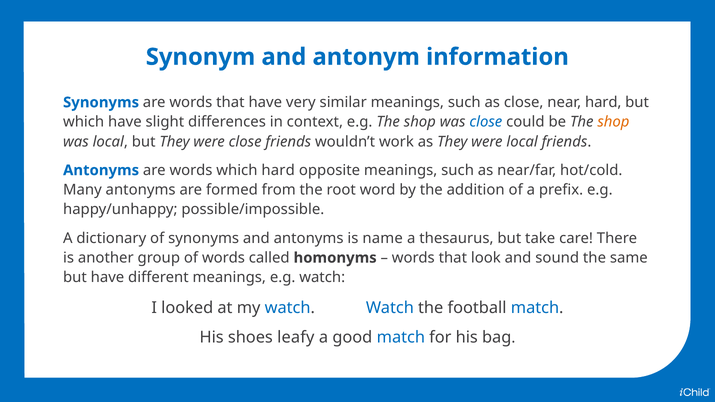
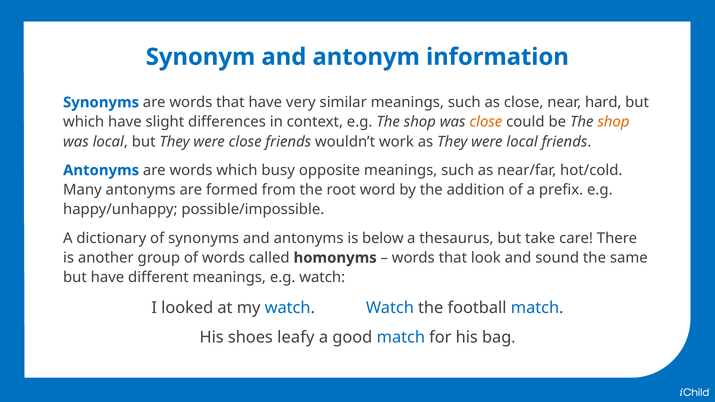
close at (486, 122) colour: blue -> orange
which hard: hard -> busy
name: name -> below
